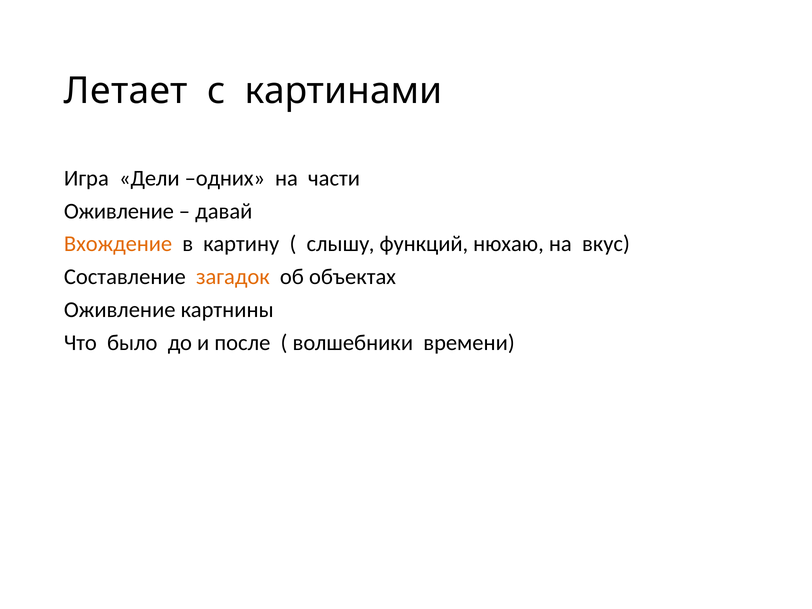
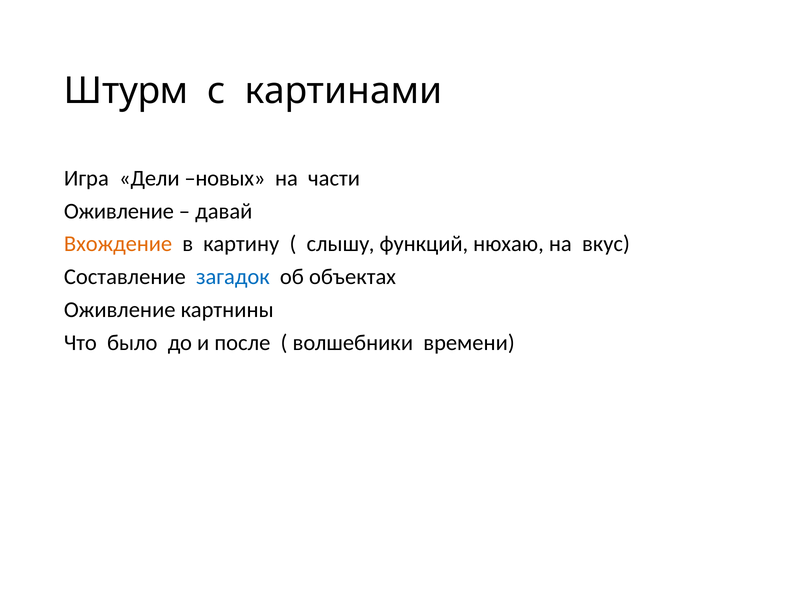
Летает: Летает -> Штурм
одних: одних -> новых
загадок colour: orange -> blue
